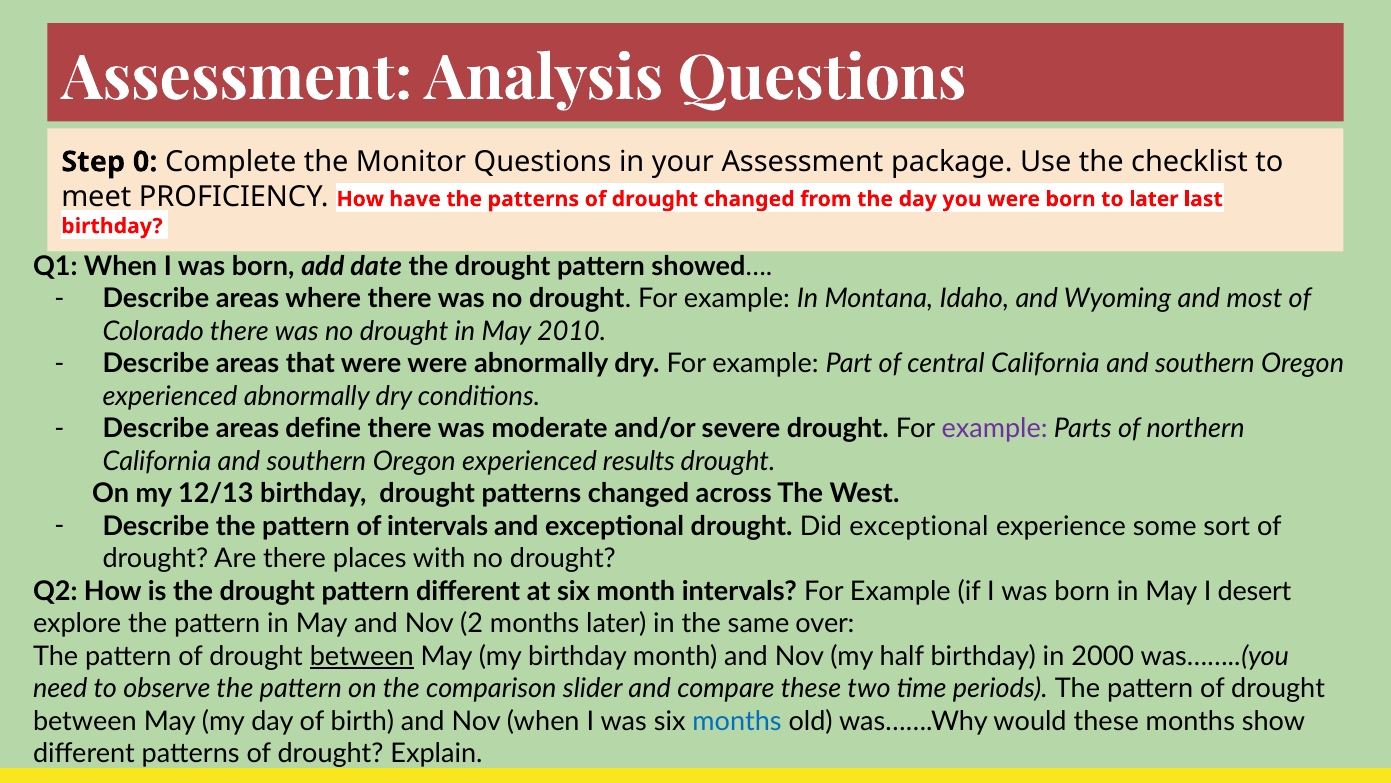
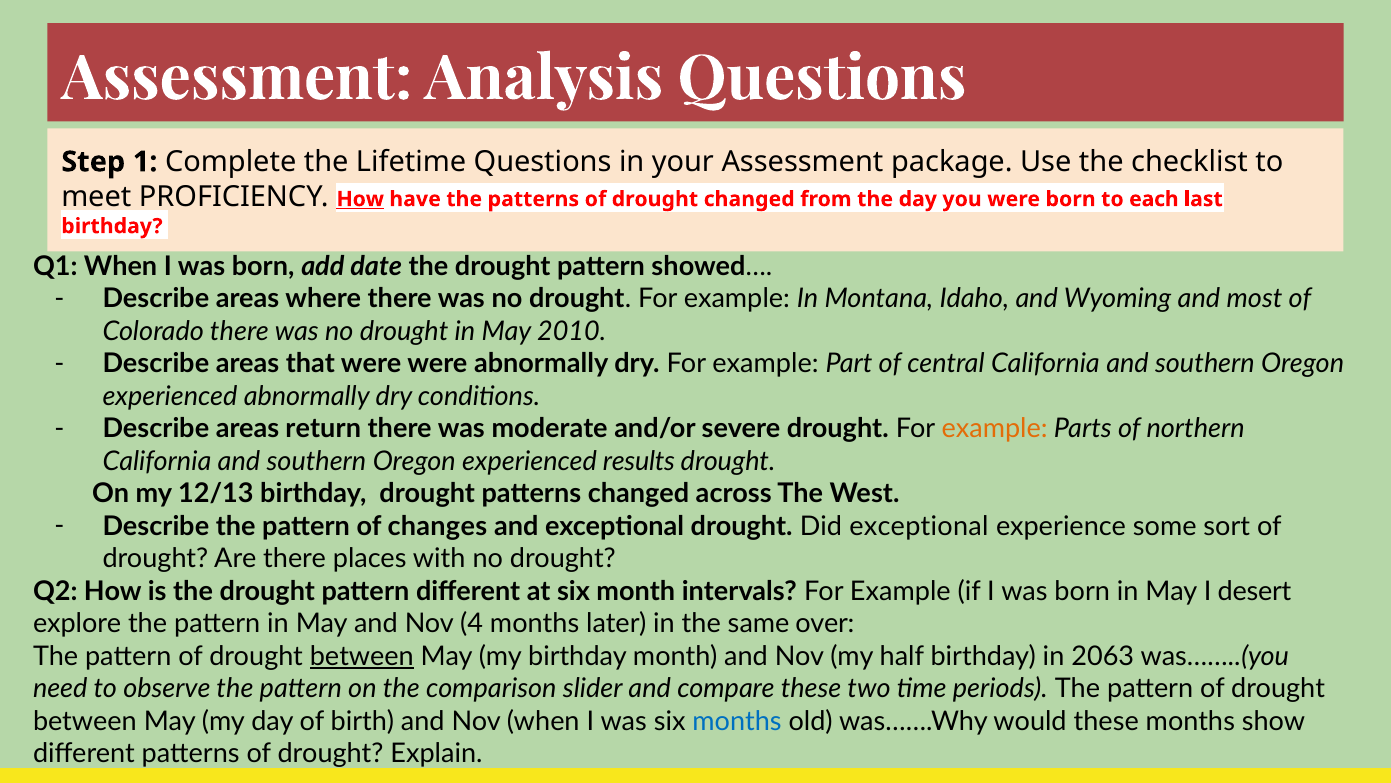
0: 0 -> 1
Monitor: Monitor -> Lifetime
How at (360, 199) underline: none -> present
to later: later -> each
define: define -> return
example at (995, 428) colour: purple -> orange
of intervals: intervals -> changes
2: 2 -> 4
2000: 2000 -> 2063
